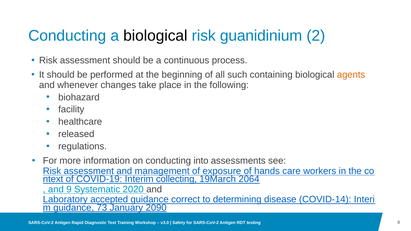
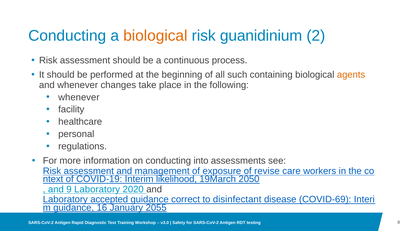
biological at (155, 36) colour: black -> orange
biohazard at (79, 97): biohazard -> whenever
released: released -> personal
hands: hands -> revise
collecting: collecting -> likelihood
2064: 2064 -> 2050
9 Systematic: Systematic -> Laboratory
determining: determining -> disinfectant
COVID-14: COVID-14 -> COVID-69
73: 73 -> 16
2090: 2090 -> 2055
